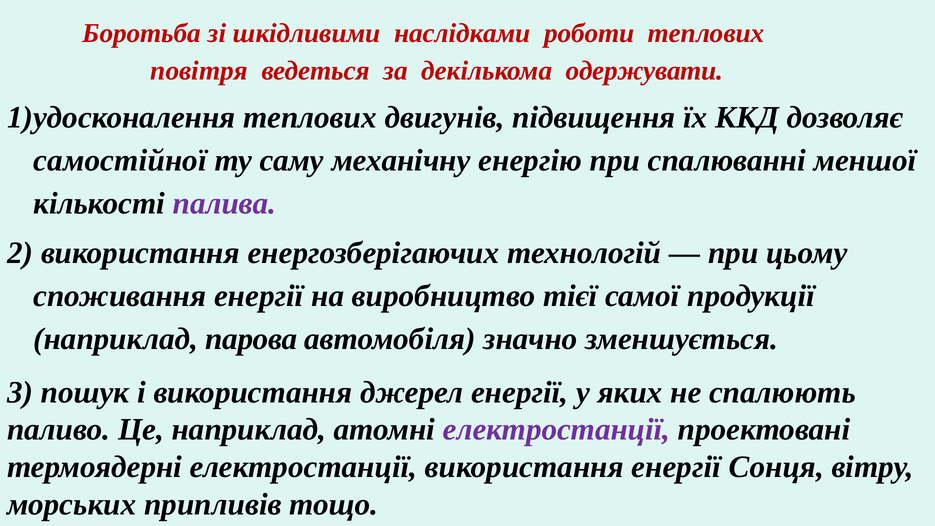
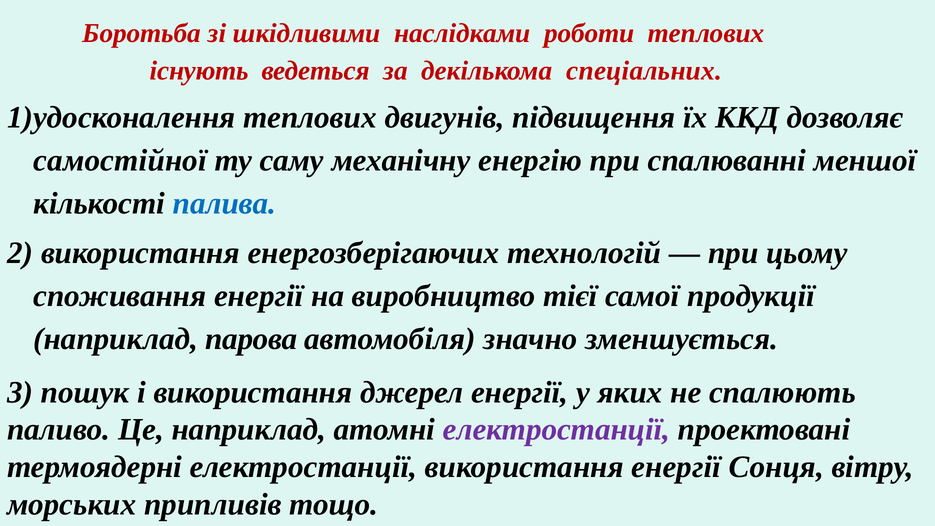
повітря: повітря -> існують
одержувати: одержувати -> спеціальних
палива colour: purple -> blue
